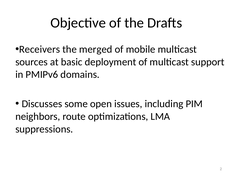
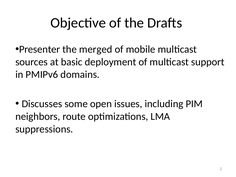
Receivers: Receivers -> Presenter
